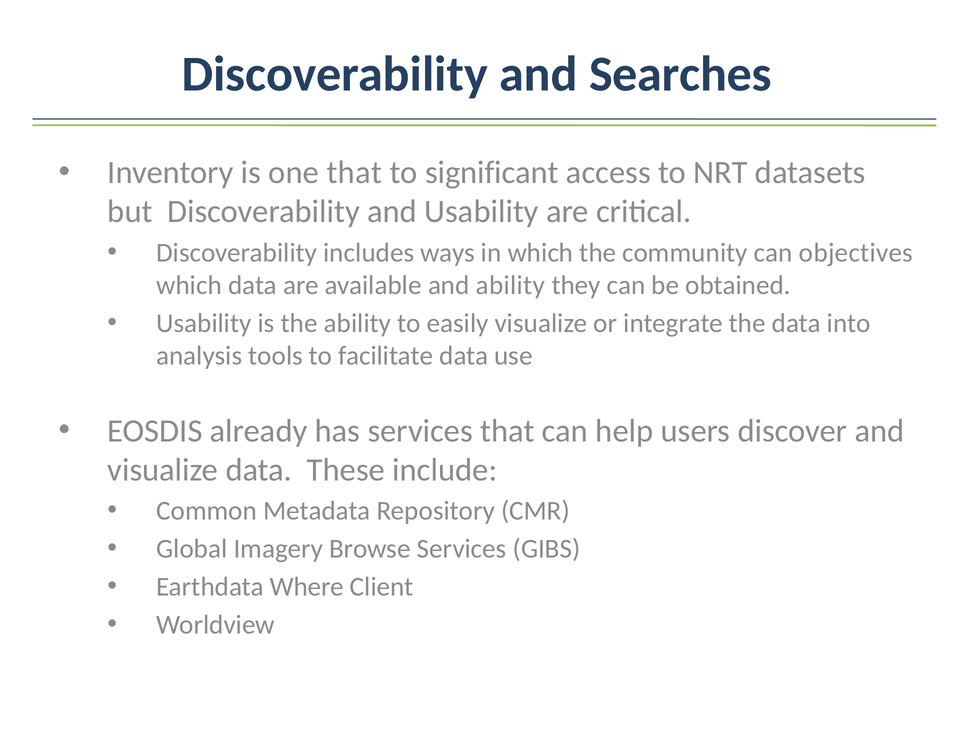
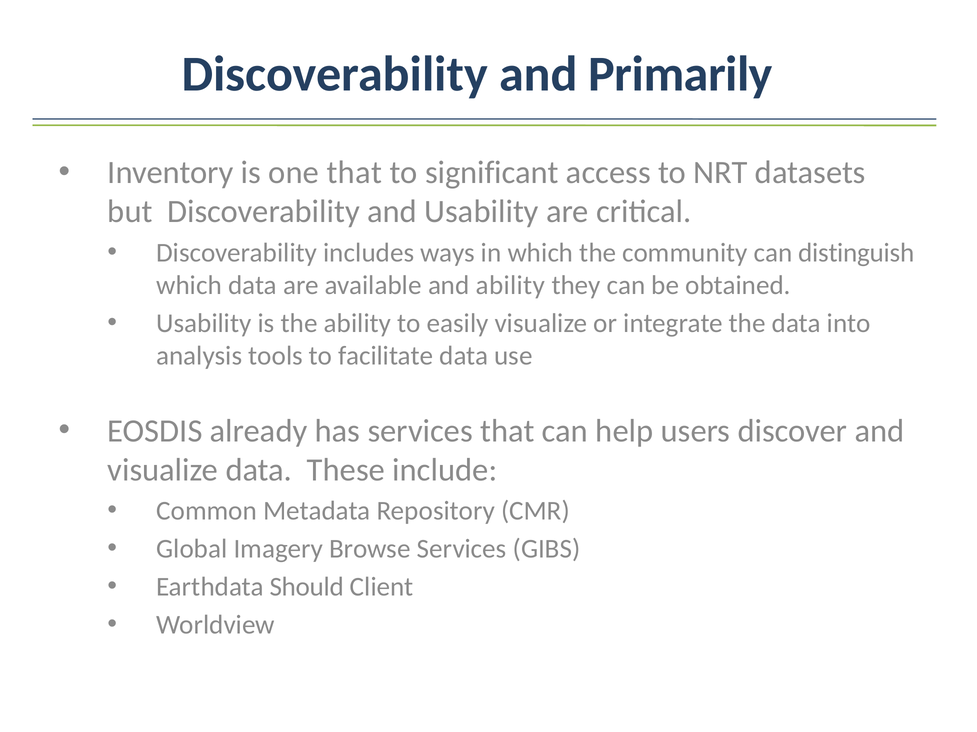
Searches: Searches -> Primarily
objectives: objectives -> distinguish
Where: Where -> Should
